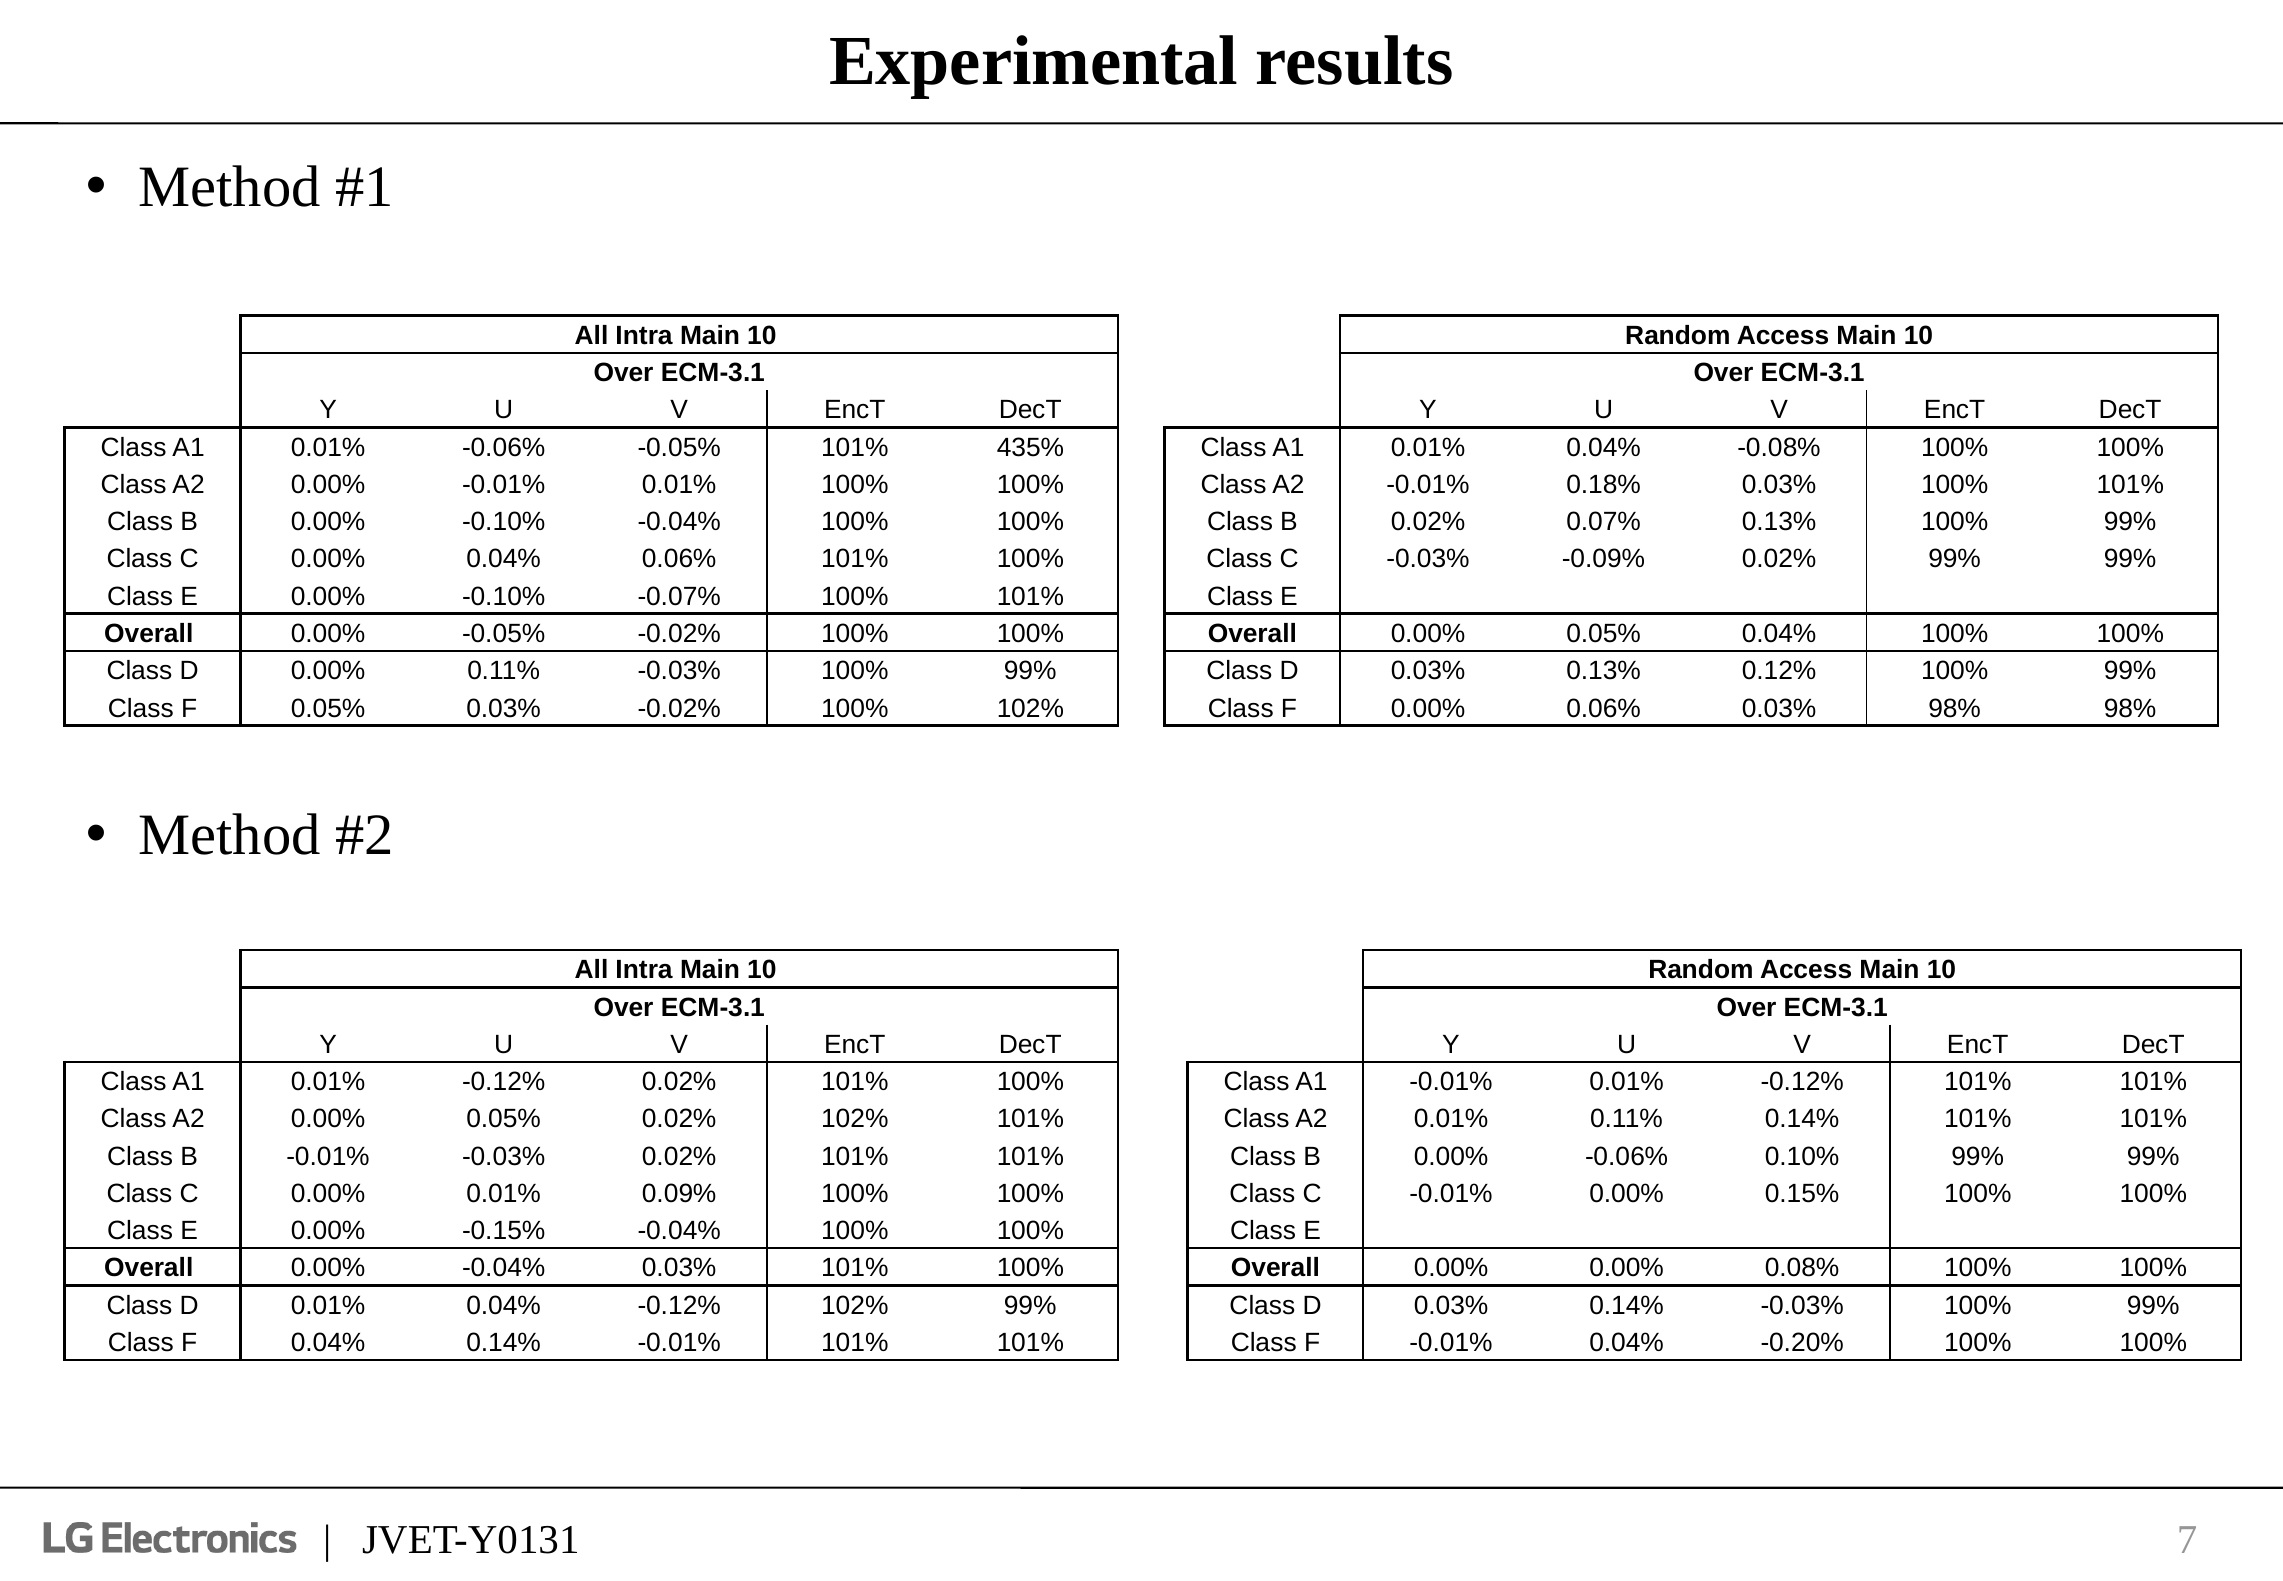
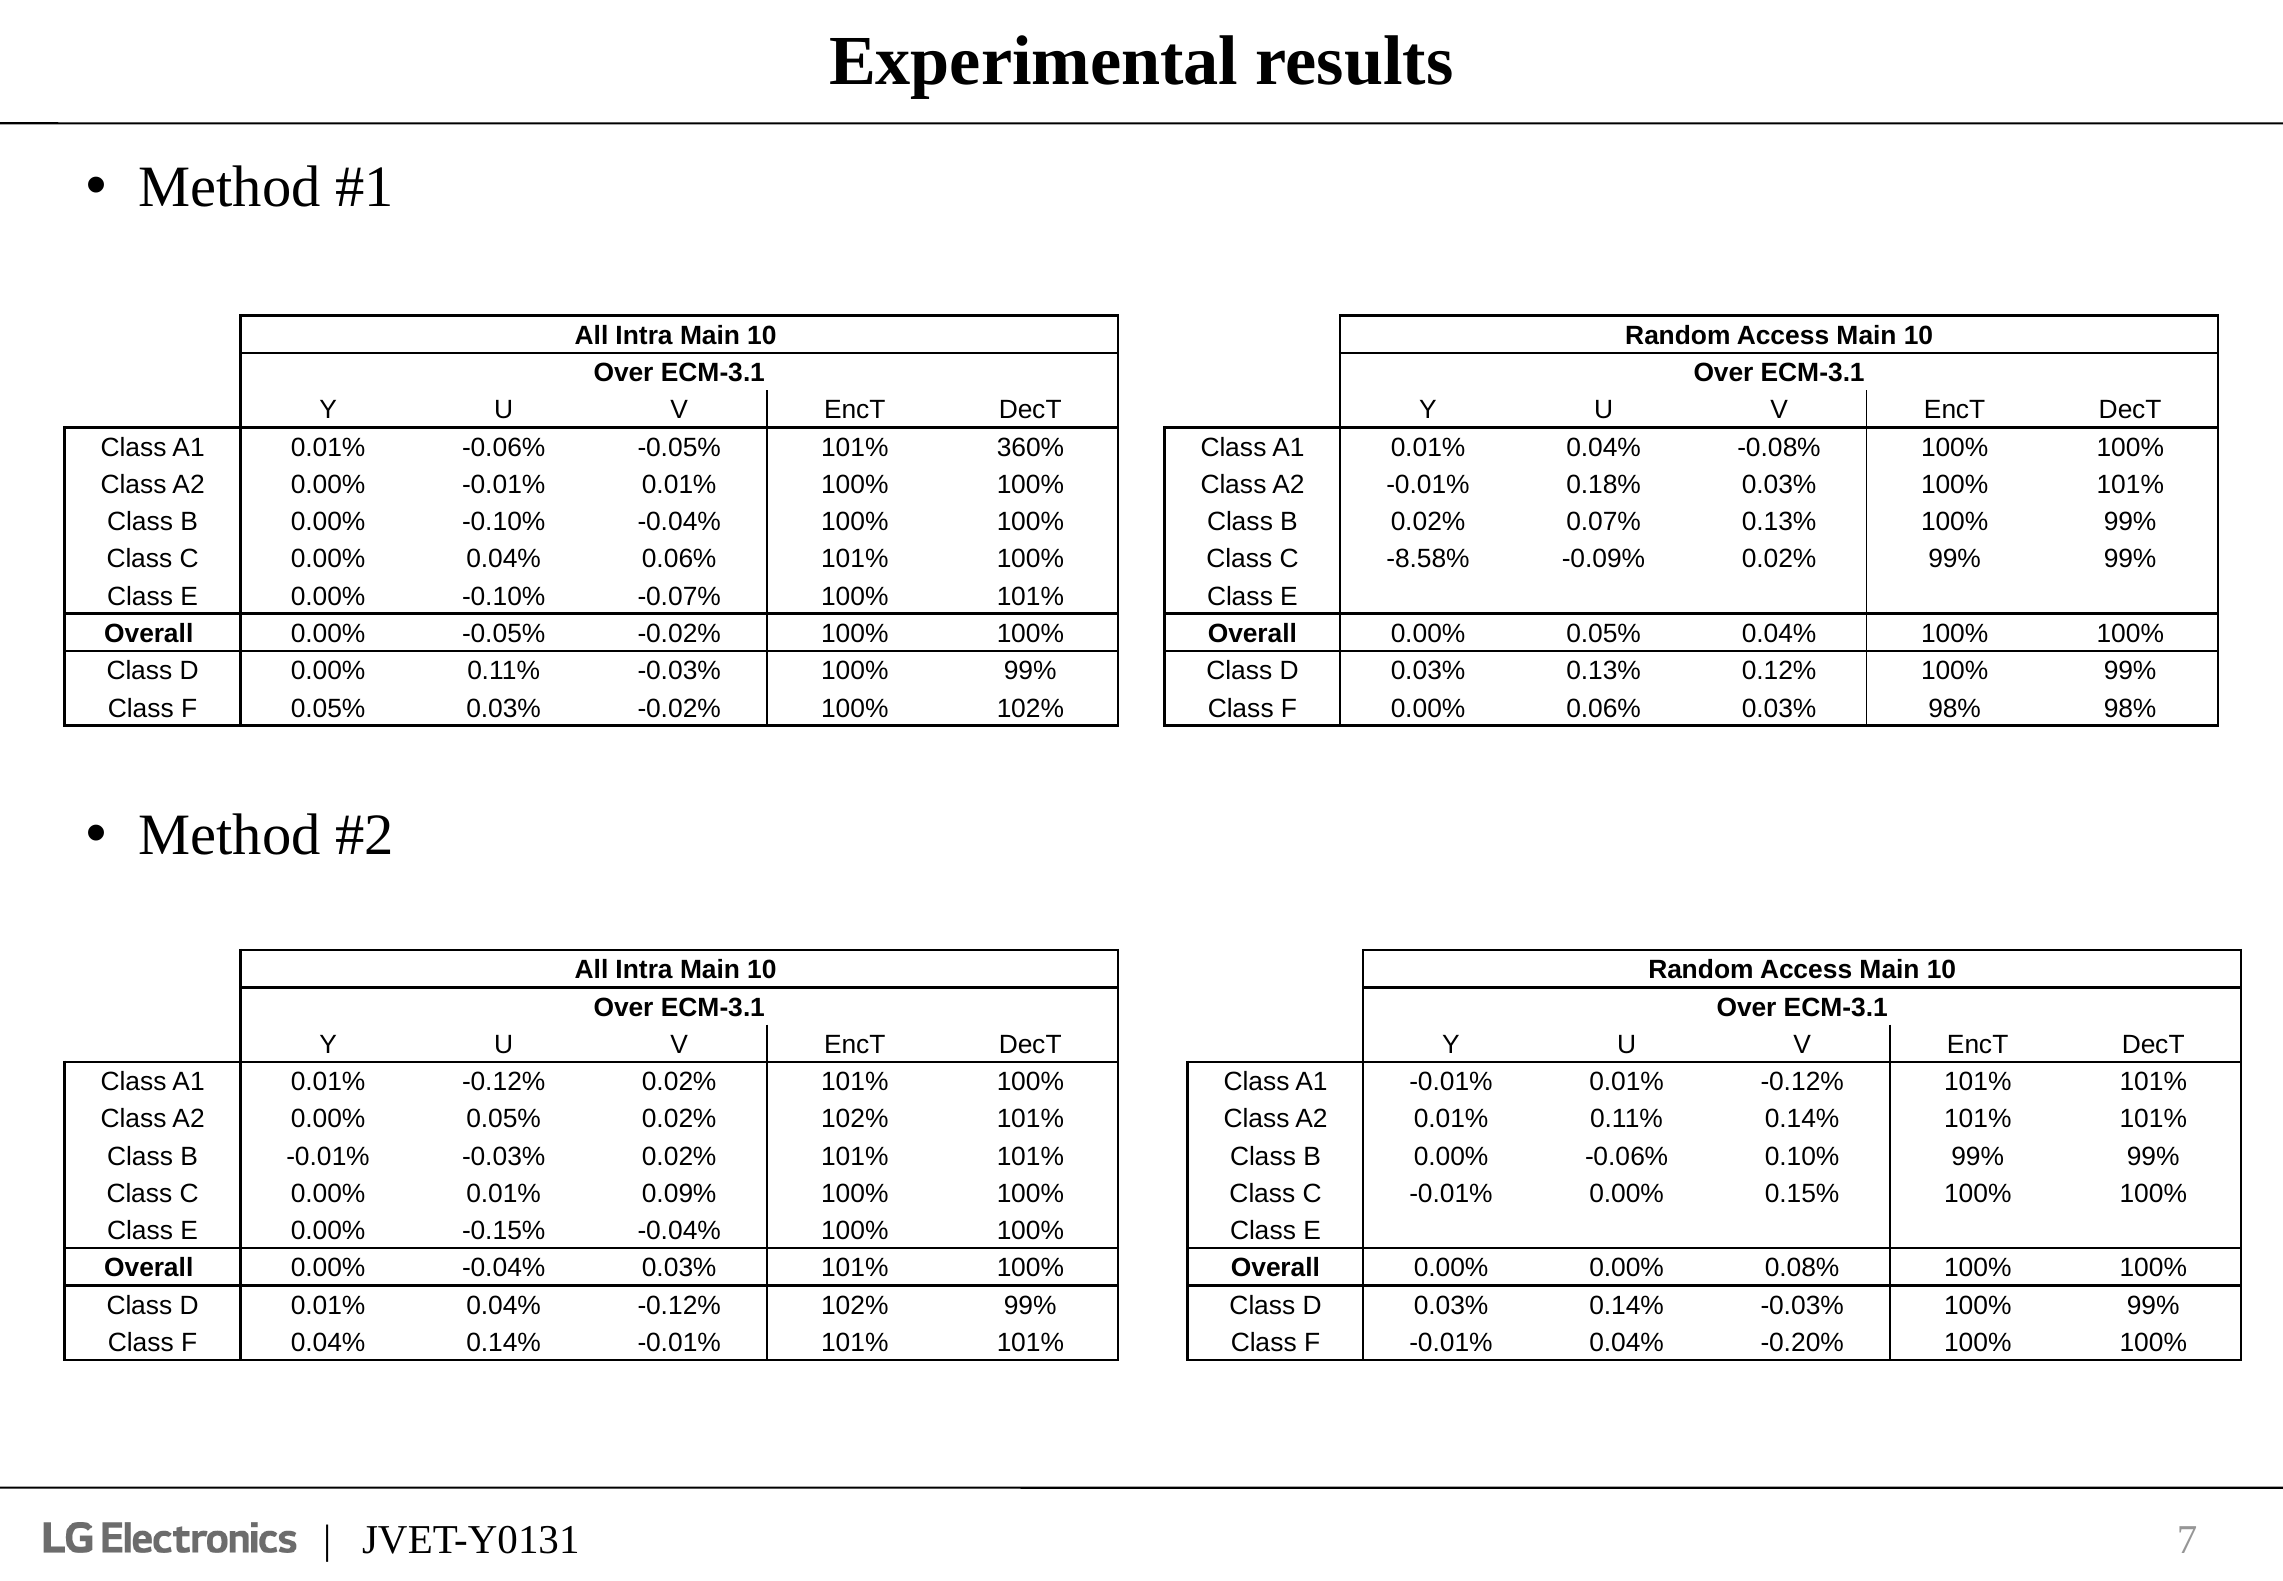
435%: 435% -> 360%
C -0.03%: -0.03% -> -8.58%
